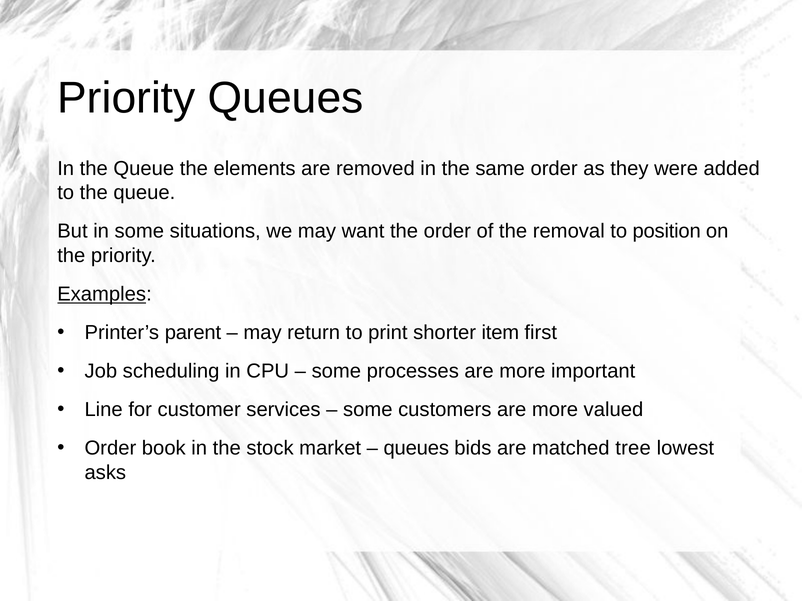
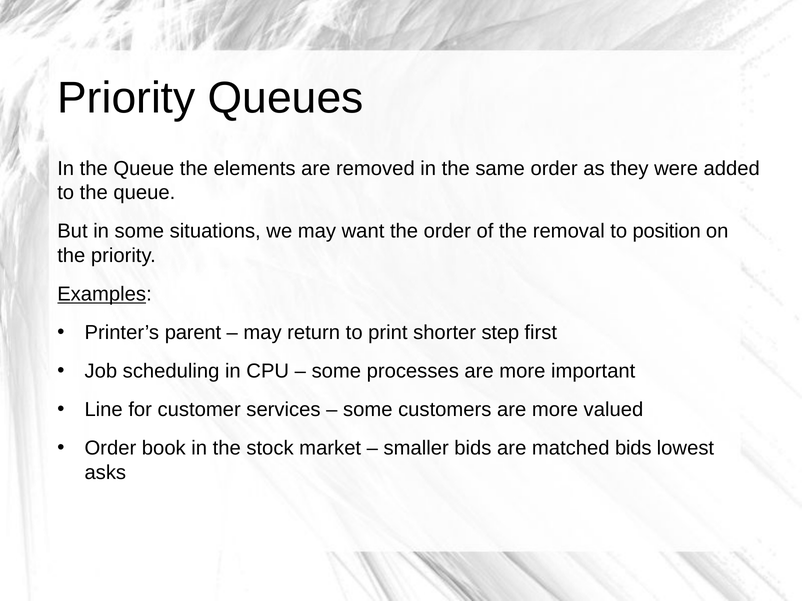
item: item -> step
queues at (416, 448): queues -> smaller
matched tree: tree -> bids
